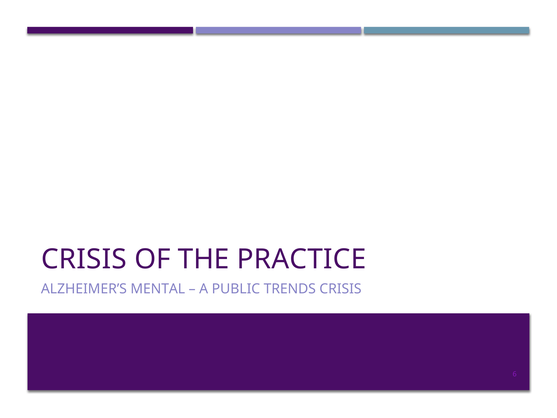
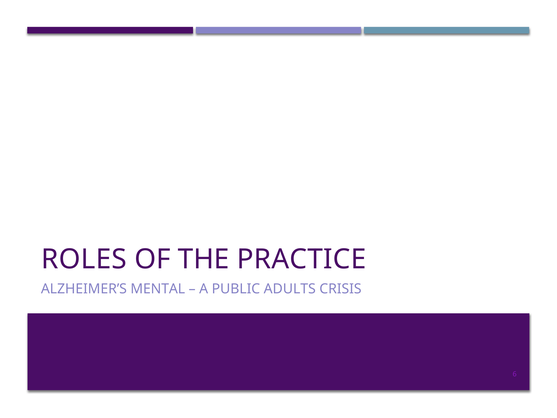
CRISIS at (84, 259): CRISIS -> ROLES
TRENDS: TRENDS -> ADULTS
